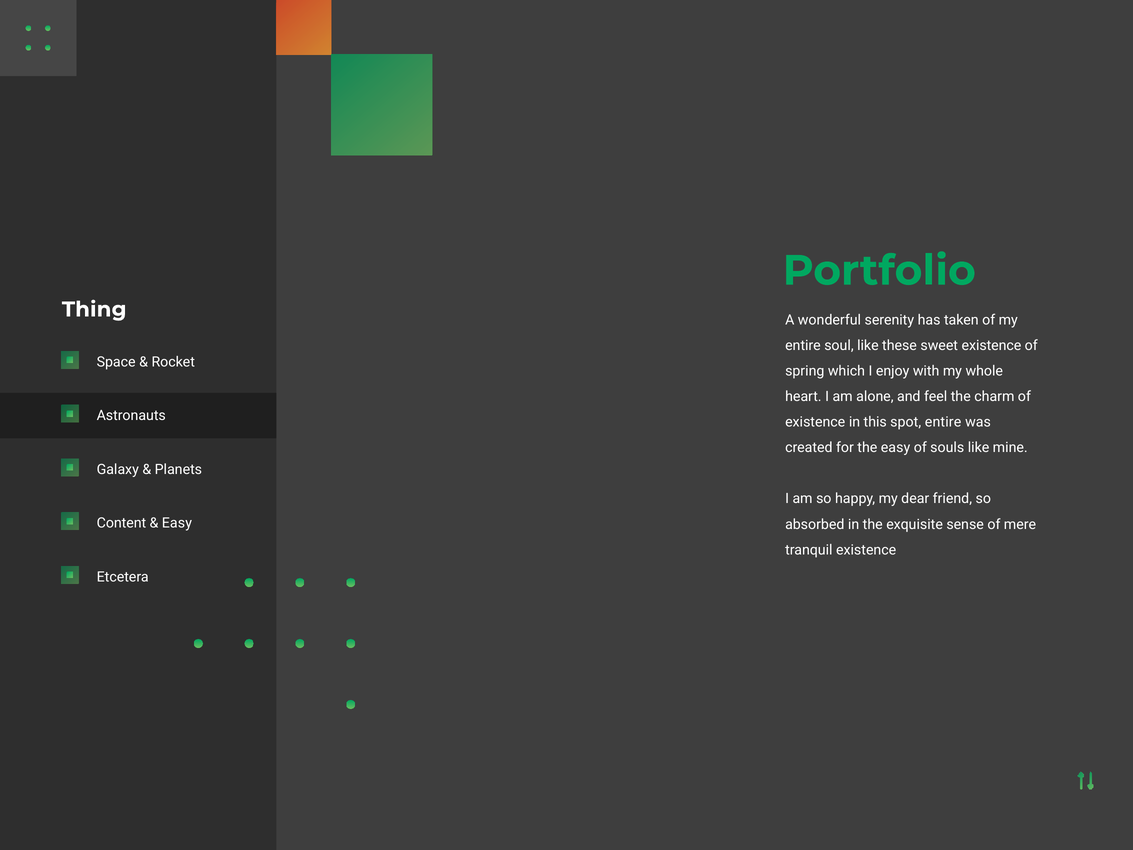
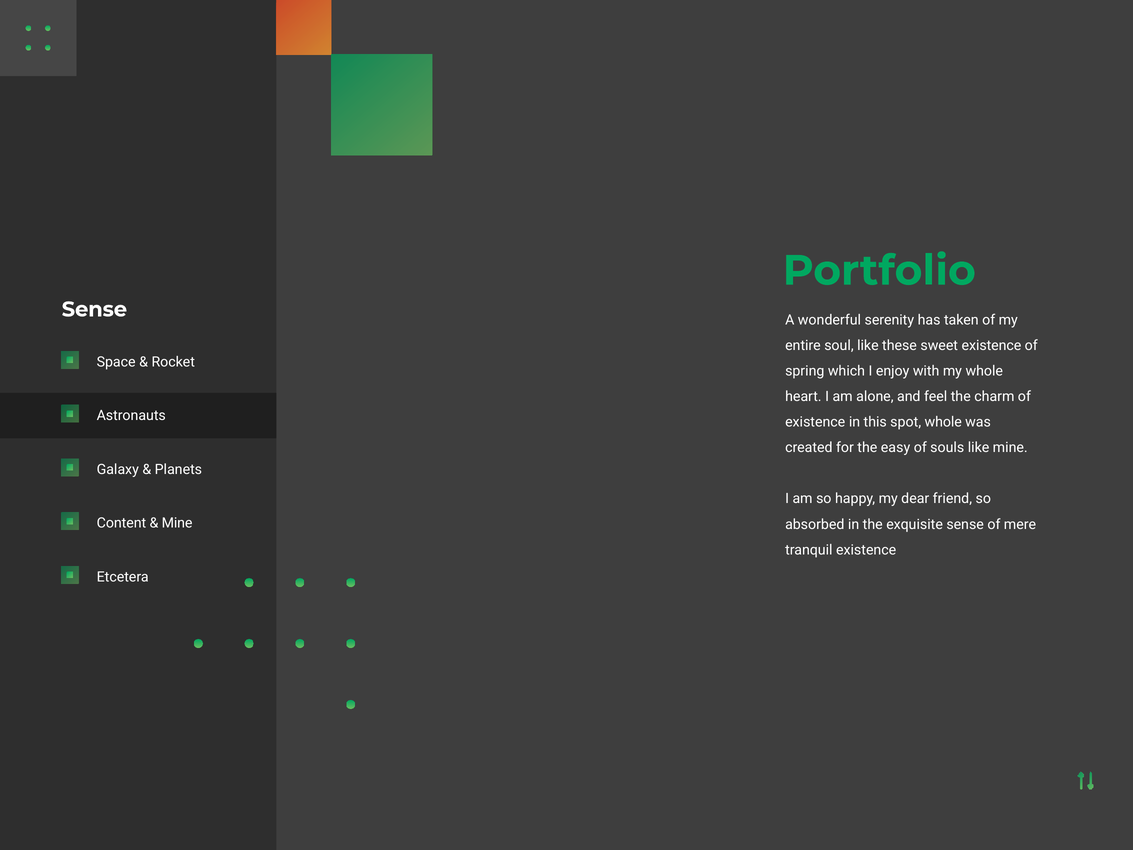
Thing at (94, 309): Thing -> Sense
spot entire: entire -> whole
Easy at (177, 523): Easy -> Mine
